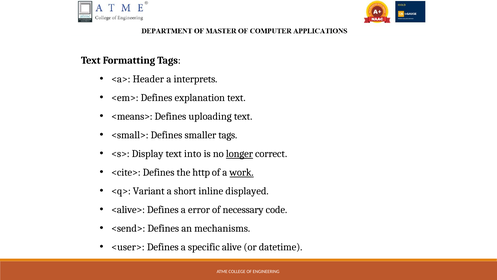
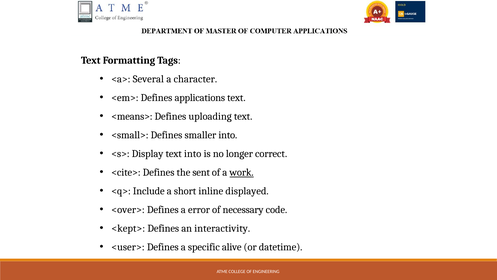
Header: Header -> Several
interprets: interprets -> character
explanation: explanation -> applications
smaller tags: tags -> into
longer underline: present -> none
http: http -> sent
Variant: Variant -> Include
<alive>: <alive> -> <over>
<send>: <send> -> <kept>
mechanisms: mechanisms -> interactivity
